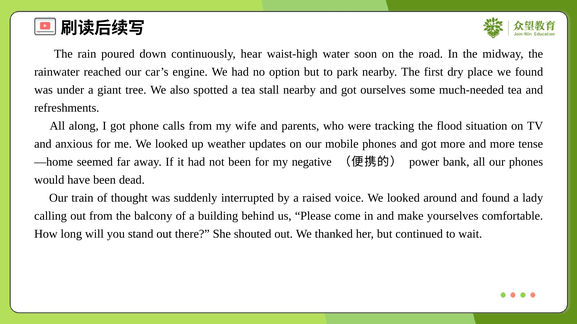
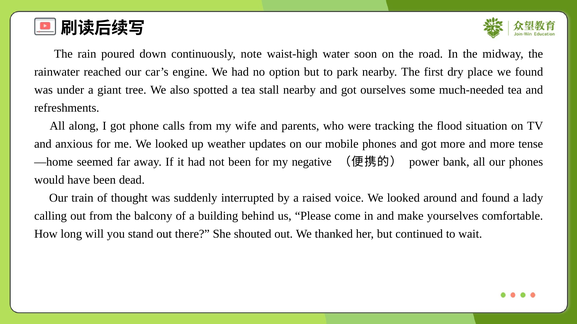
hear: hear -> note
